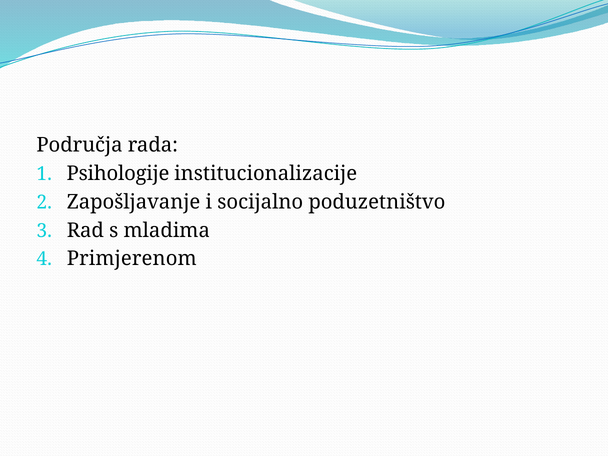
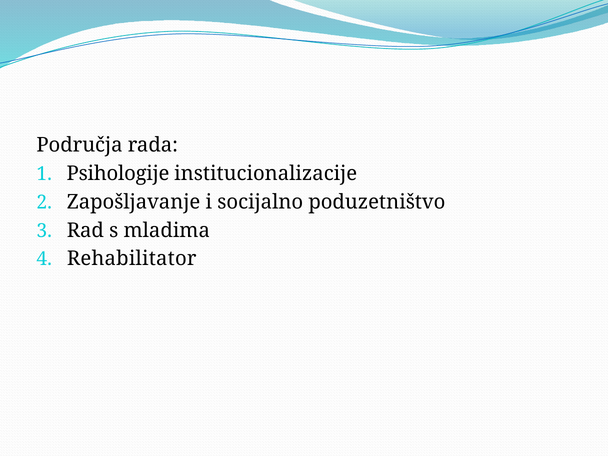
Primjerenom: Primjerenom -> Rehabilitator
